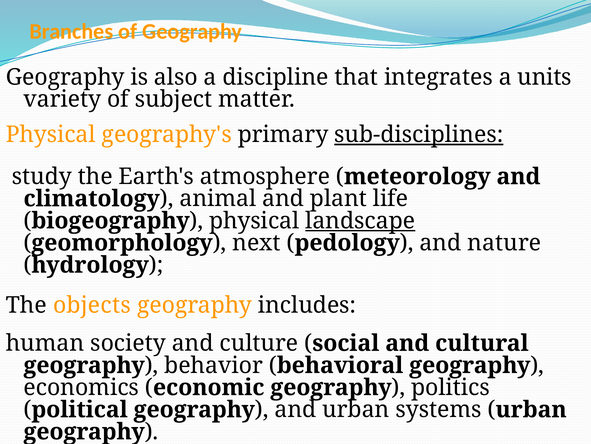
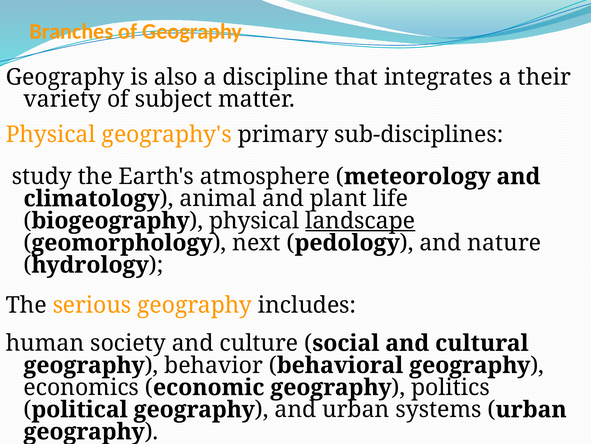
units: units -> their
sub-disciplines underline: present -> none
objects: objects -> serious
